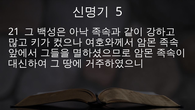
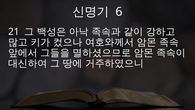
5: 5 -> 6
